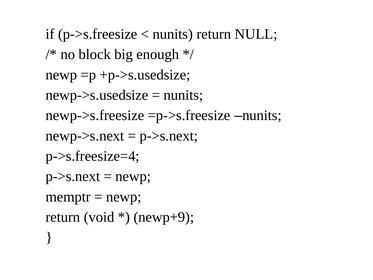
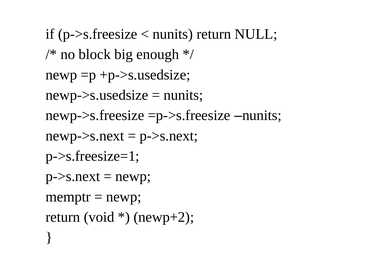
p->s.freesize=4: p->s.freesize=4 -> p->s.freesize=1
newp+9: newp+9 -> newp+2
